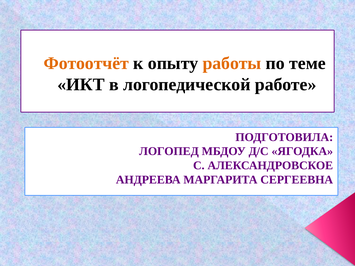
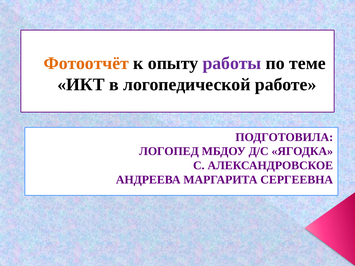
работы colour: orange -> purple
